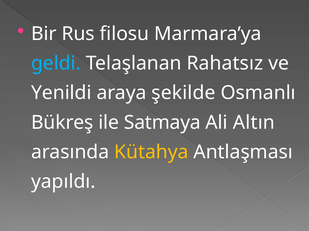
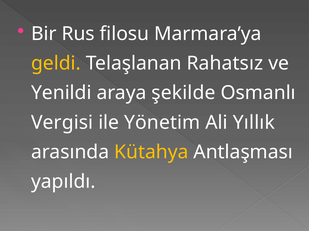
geldi colour: light blue -> yellow
Bükreş: Bükreş -> Vergisi
Satmaya: Satmaya -> Yönetim
Altın: Altın -> Yıllık
